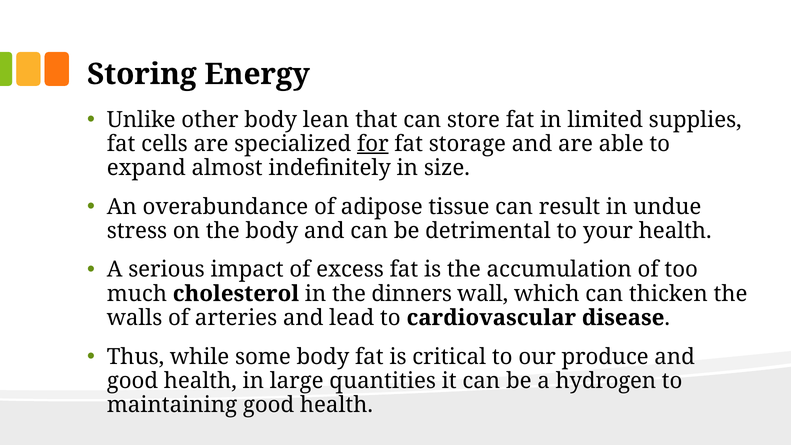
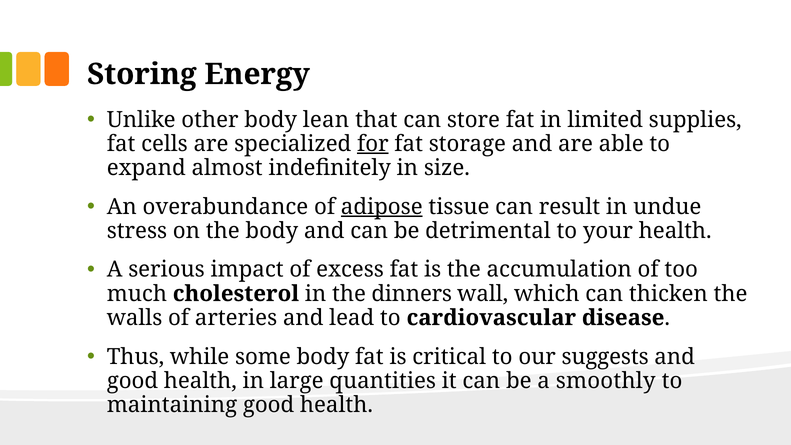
adipose underline: none -> present
produce: produce -> suggests
hydrogen: hydrogen -> smoothly
